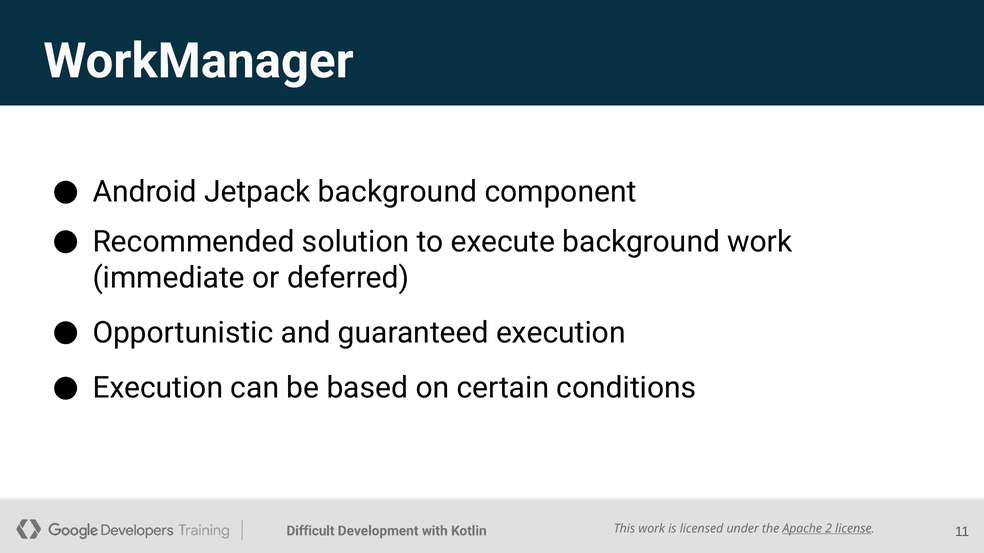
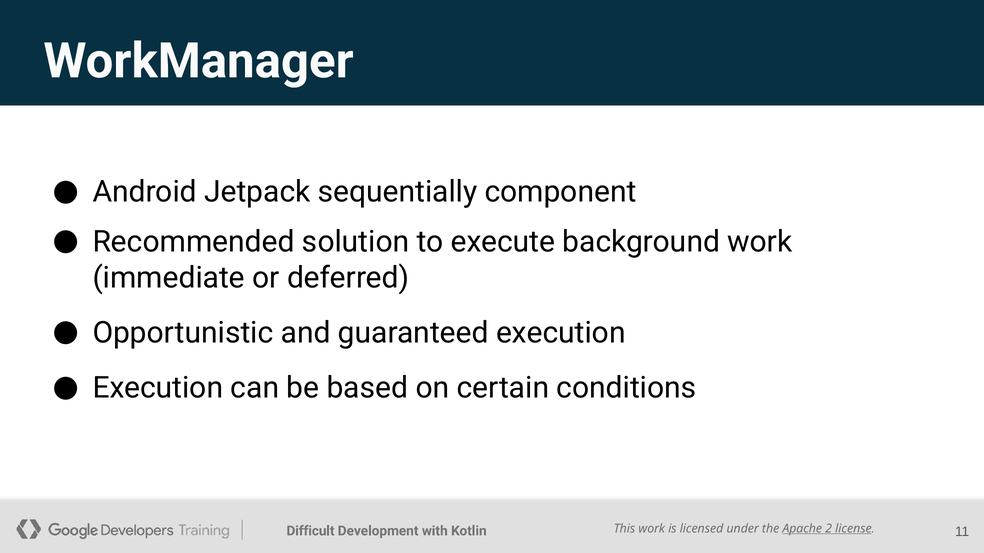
Jetpack background: background -> sequentially
